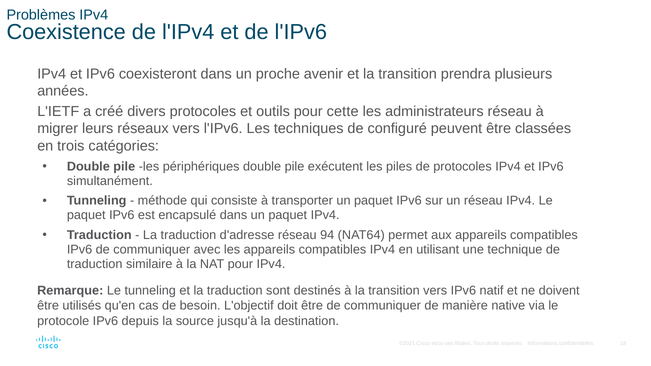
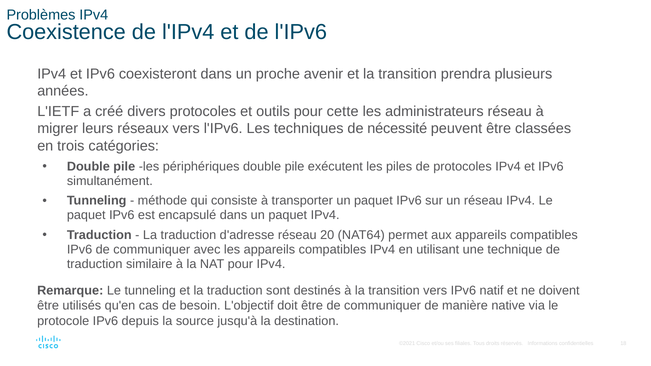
configuré: configuré -> nécessité
94: 94 -> 20
